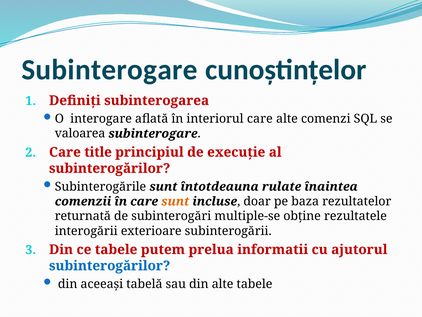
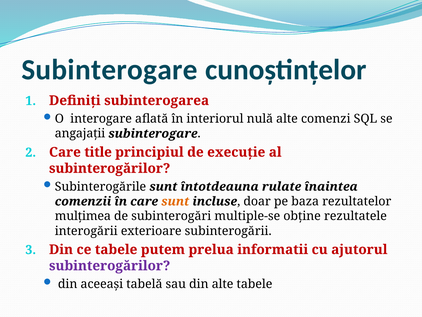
interiorul care: care -> nulă
valoarea: valoarea -> angajaţii
returnată: returnată -> mulţimea
subinterogărilor at (110, 265) colour: blue -> purple
